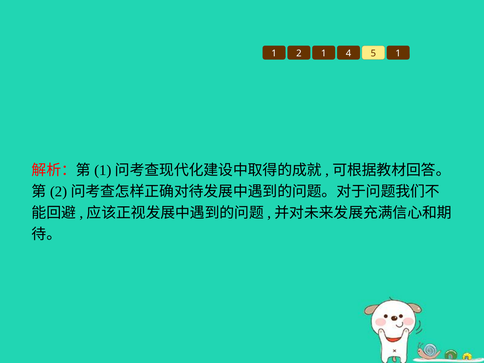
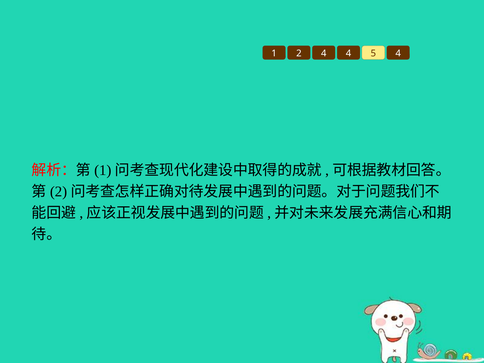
2 1: 1 -> 4
5 1: 1 -> 4
